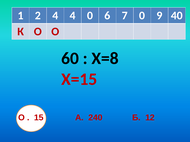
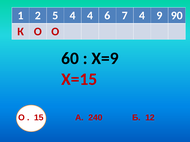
2 4: 4 -> 5
4 0: 0 -> 4
7 0: 0 -> 4
40: 40 -> 90
Х=8: Х=8 -> Х=9
